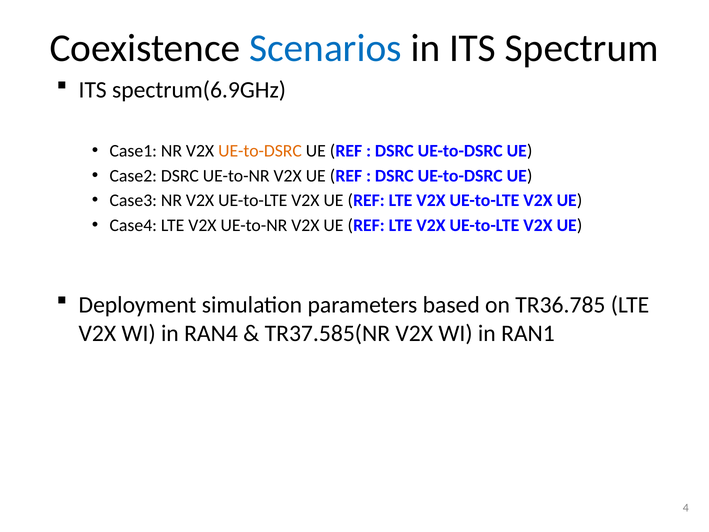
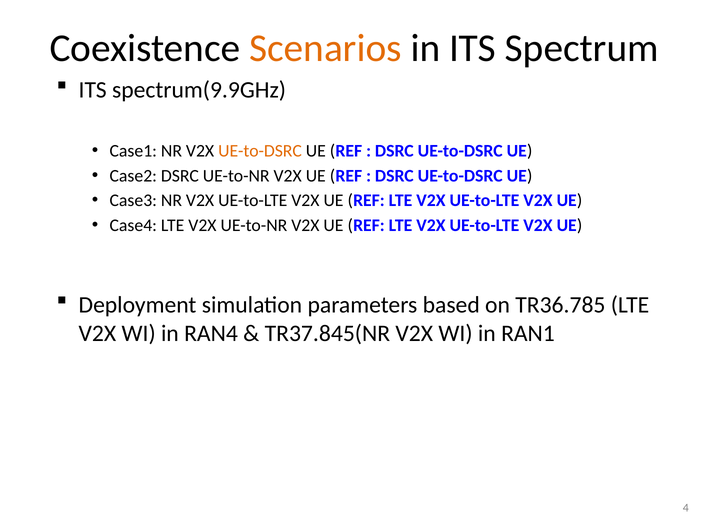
Scenarios colour: blue -> orange
spectrum(6.9GHz: spectrum(6.9GHz -> spectrum(9.9GHz
TR37.585(NR: TR37.585(NR -> TR37.845(NR
